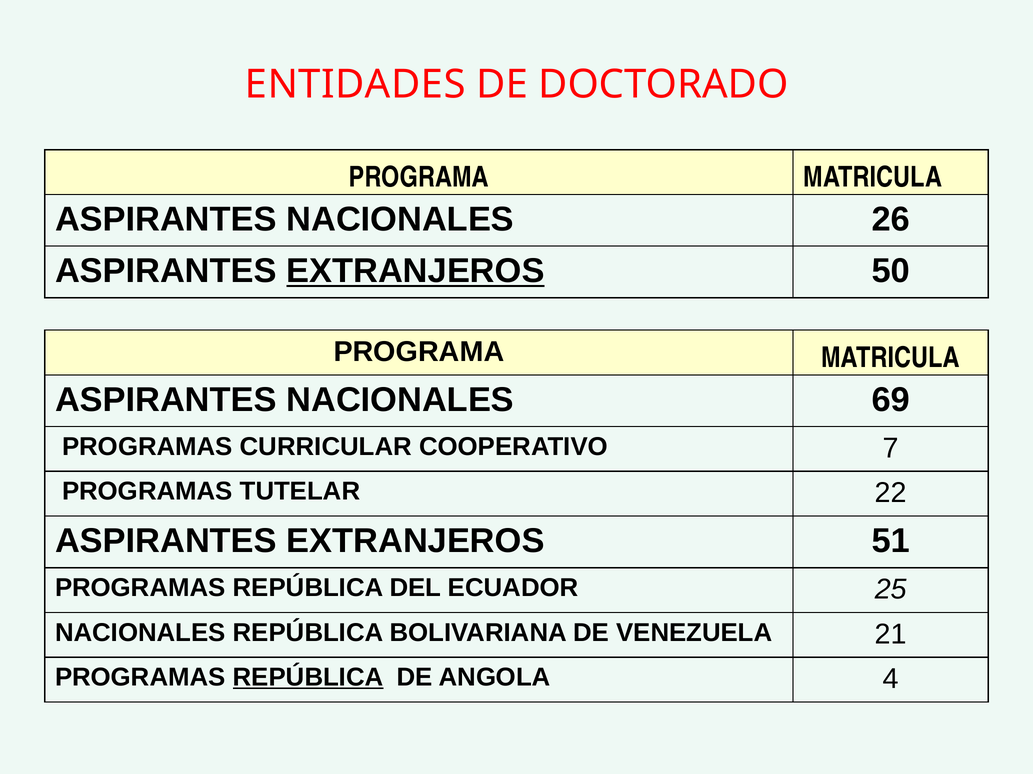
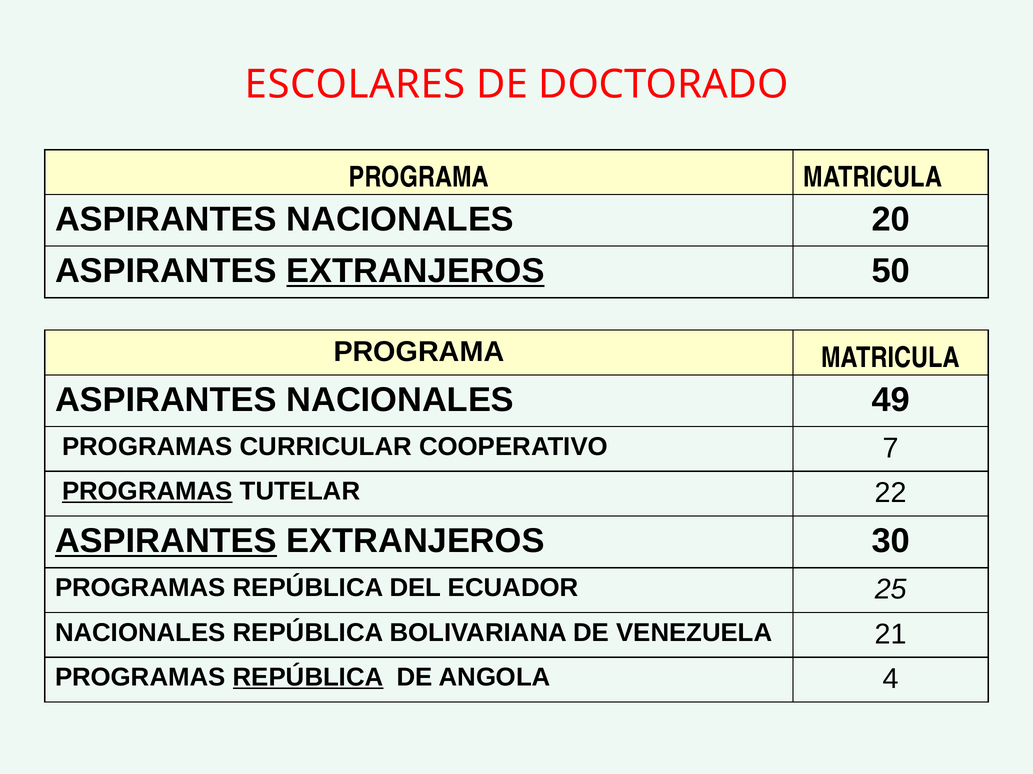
ENTIDADES: ENTIDADES -> ESCOLARES
26: 26 -> 20
69: 69 -> 49
PROGRAMAS at (147, 492) underline: none -> present
ASPIRANTES at (166, 542) underline: none -> present
51: 51 -> 30
